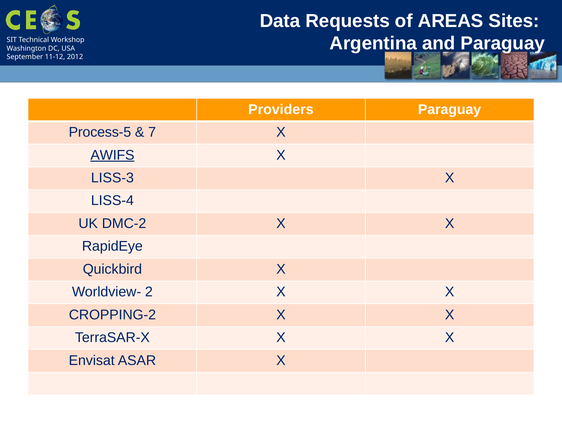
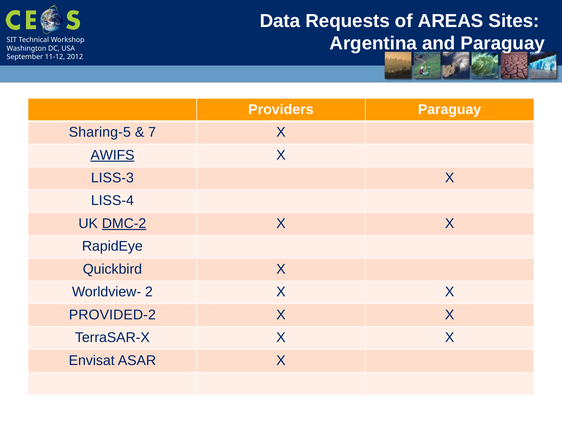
Process-5: Process-5 -> Sharing-5
DMC-2 underline: none -> present
CROPPING-2: CROPPING-2 -> PROVIDED-2
